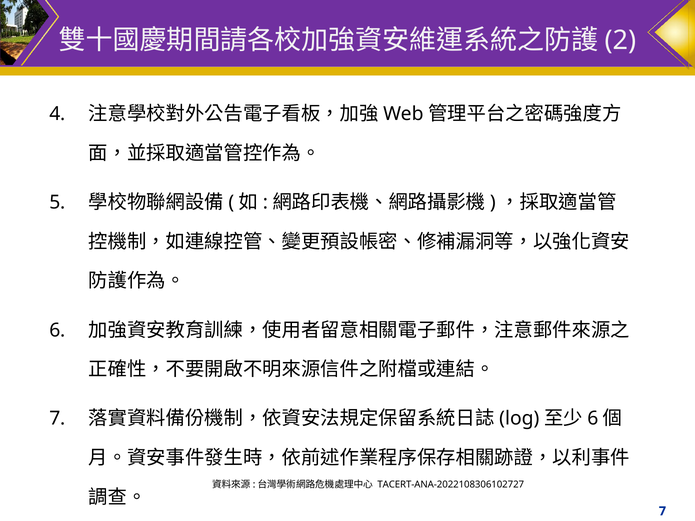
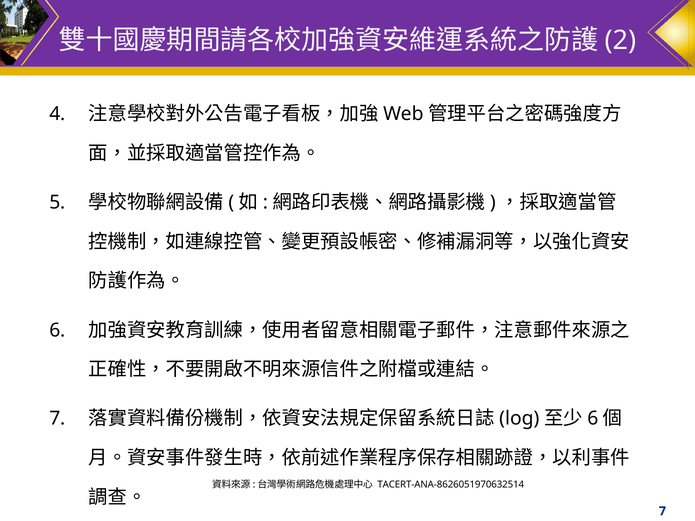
TACERT-ANA-2022108306102727: TACERT-ANA-2022108306102727 -> TACERT-ANA-8626051970632514
